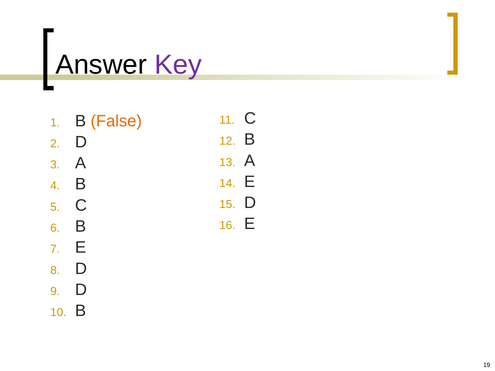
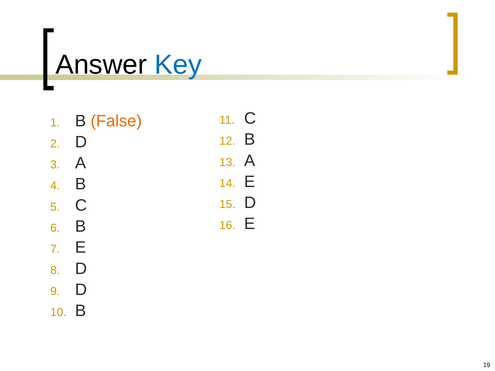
Key colour: purple -> blue
